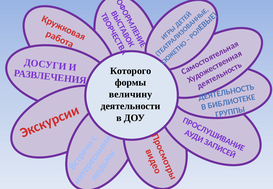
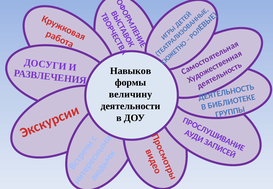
Которого: Которого -> Навыков
